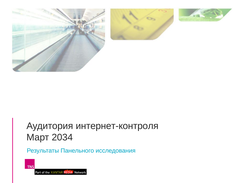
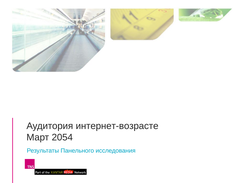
интернет-контроля: интернет-контроля -> интернет-возрасте
2034: 2034 -> 2054
